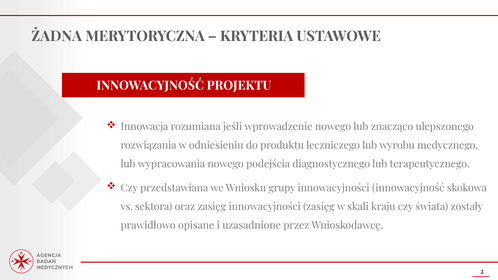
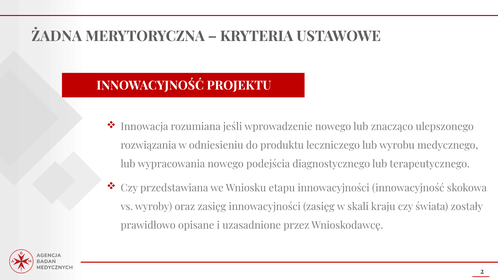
grupy: grupy -> etapu
sektora: sektora -> wyroby
